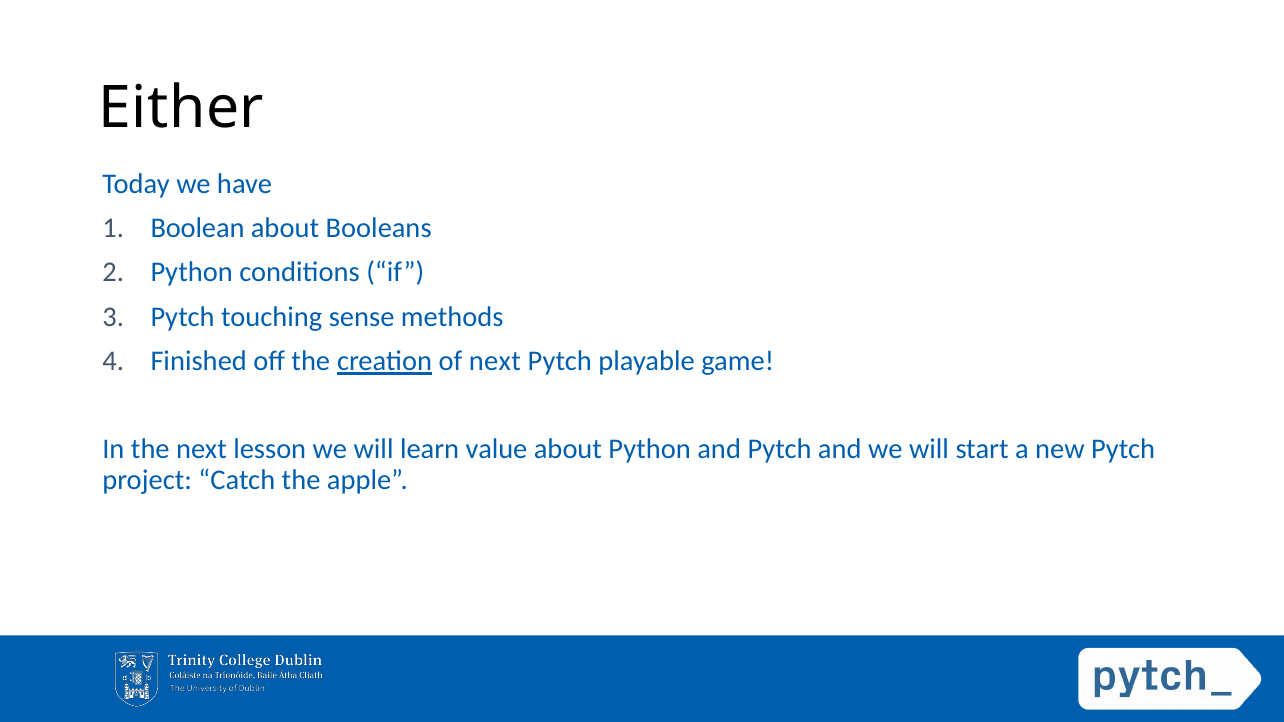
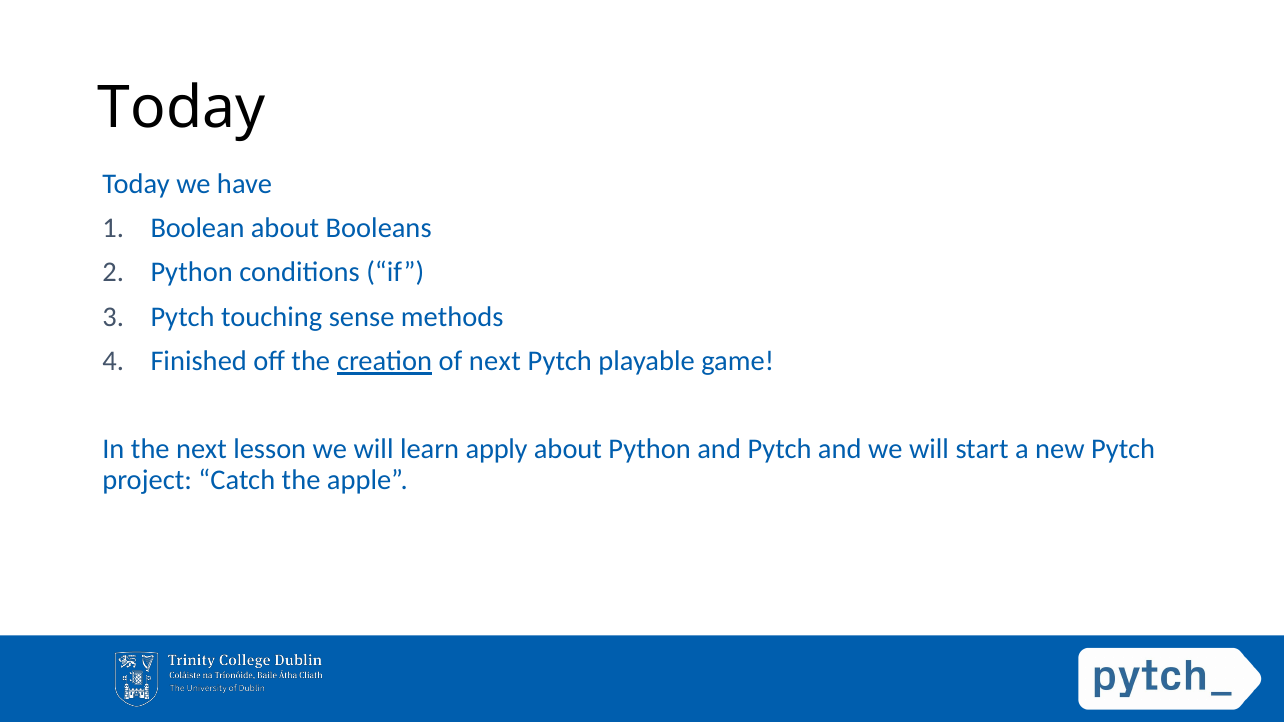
Either at (181, 108): Either -> Today
value: value -> apply
